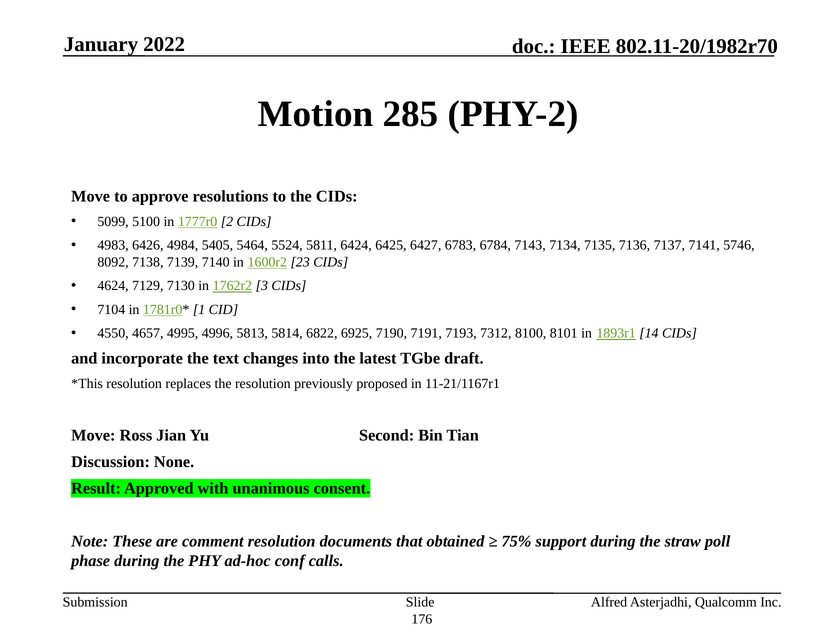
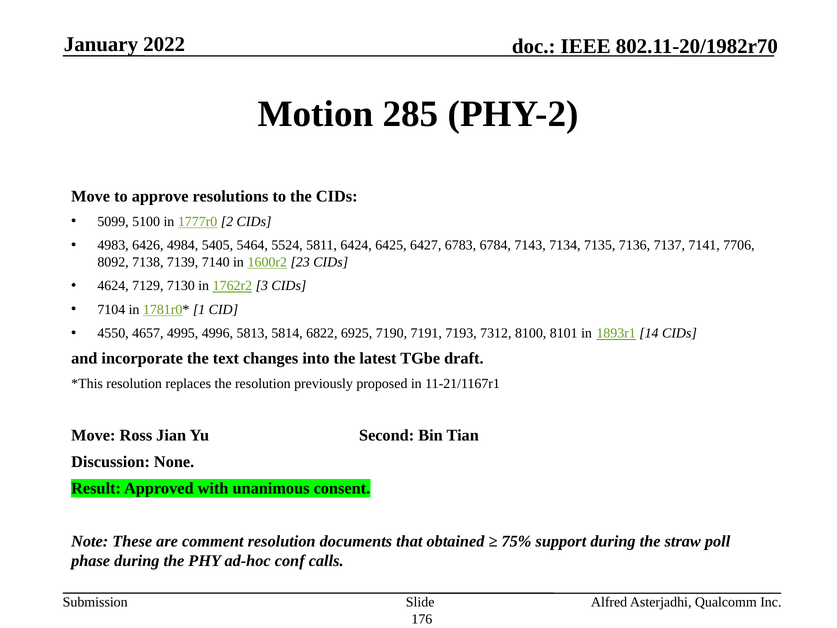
5746: 5746 -> 7706
